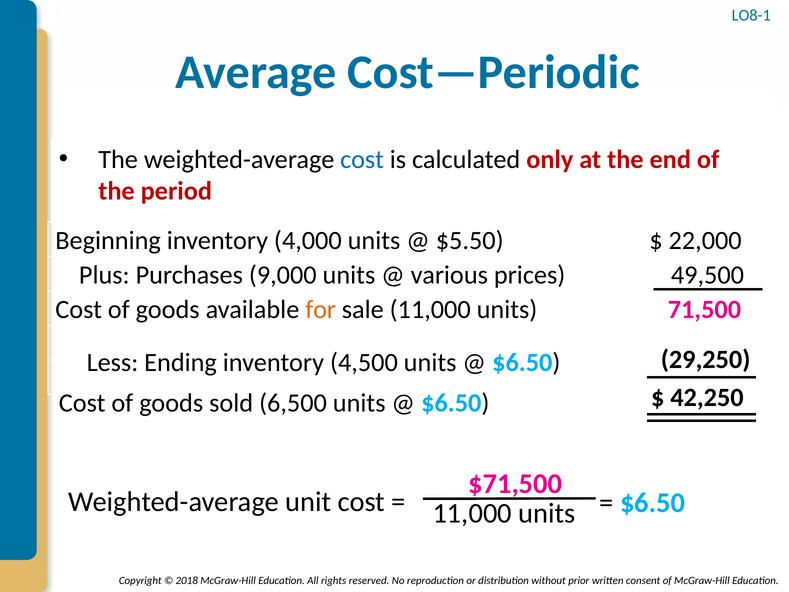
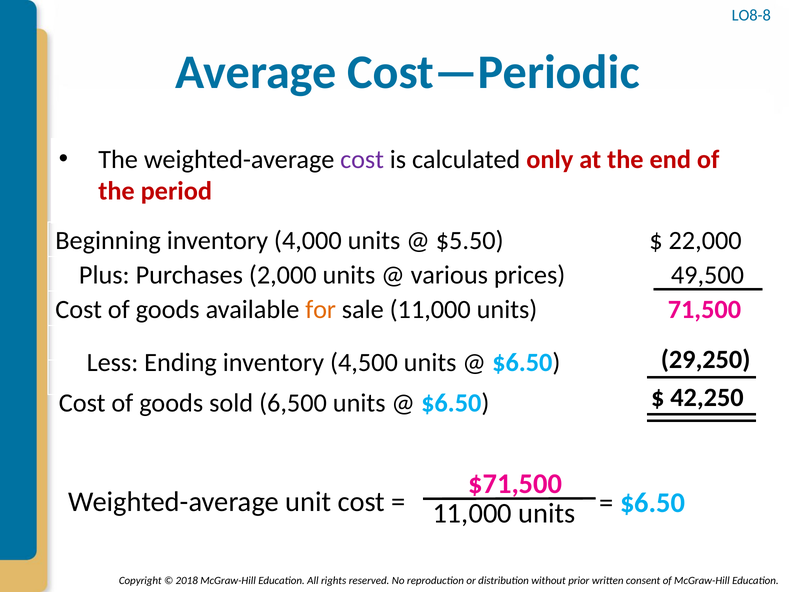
LO8-1: LO8-1 -> LO8-8
cost at (362, 160) colour: blue -> purple
9,000: 9,000 -> 2,000
